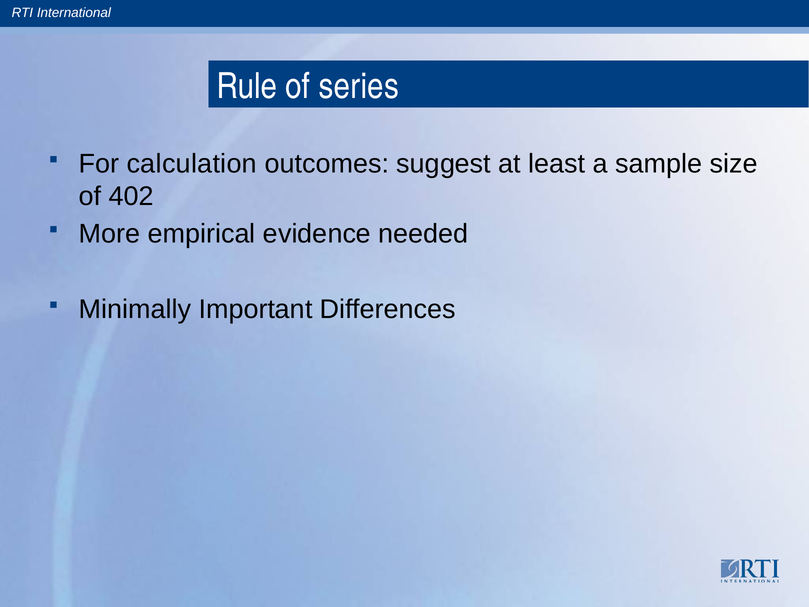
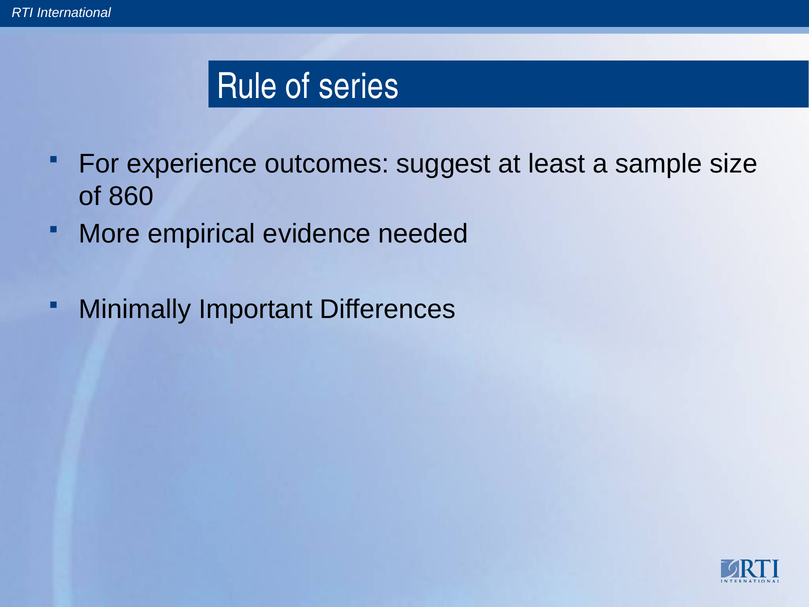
calculation: calculation -> experience
402: 402 -> 860
